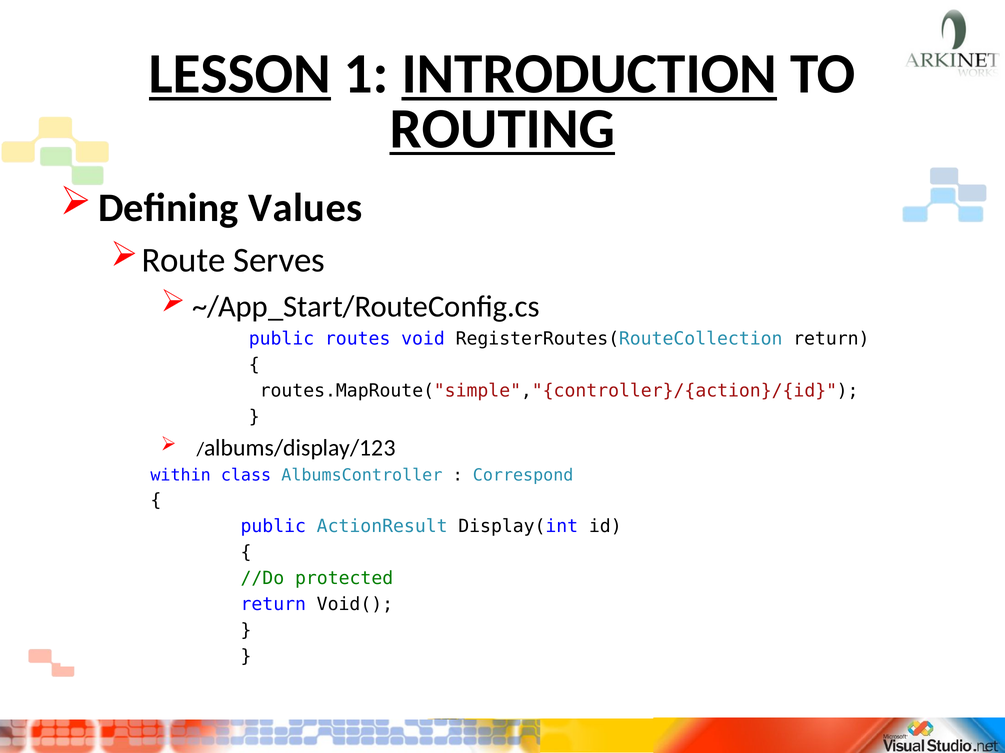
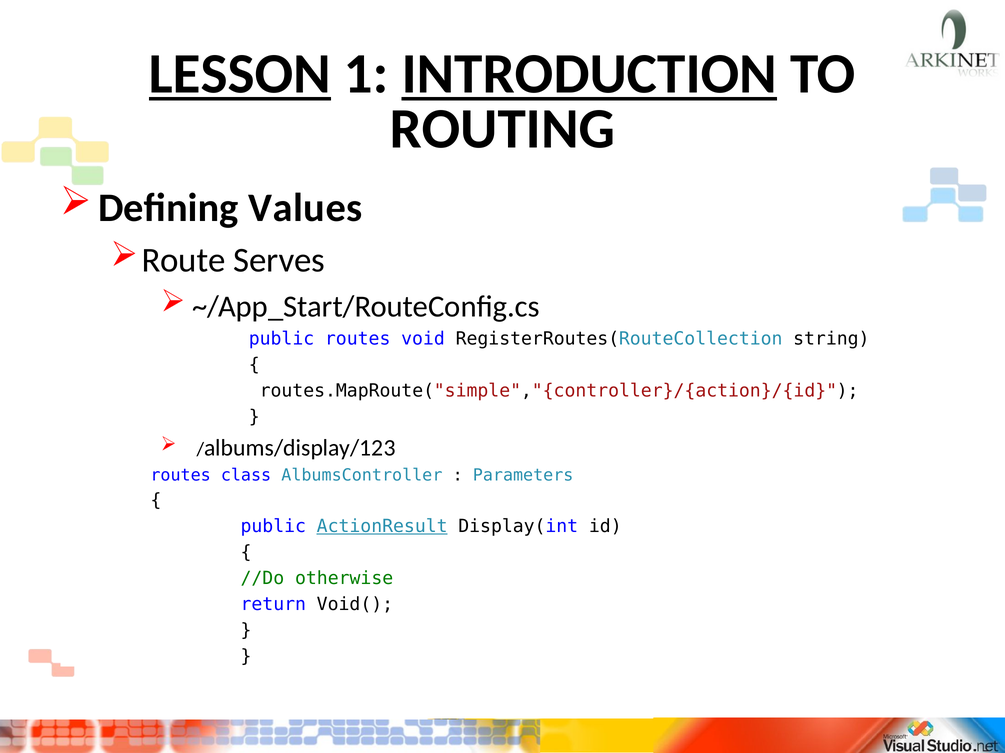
ROUTING underline: present -> none
RegisterRoutes(RouteCollection return: return -> string
within at (181, 476): within -> routes
Correspond: Correspond -> Parameters
ActionResult underline: none -> present
protected: protected -> otherwise
